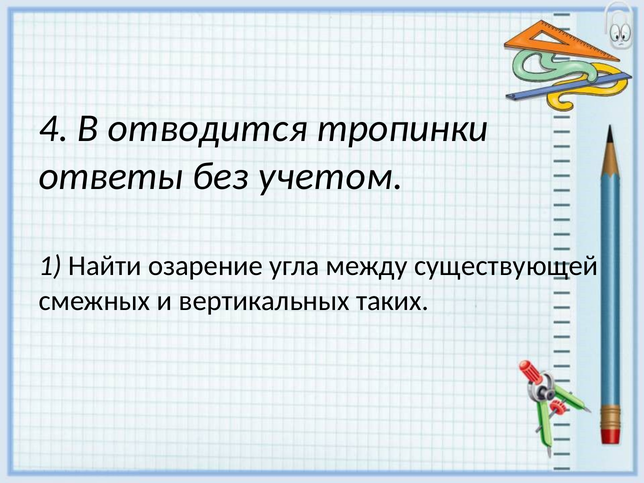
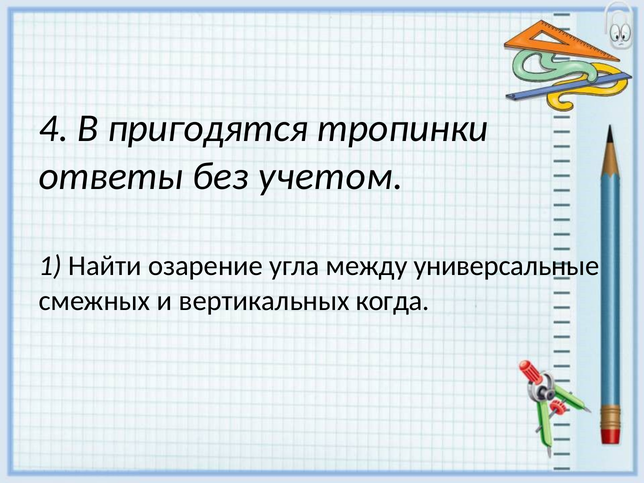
отводится: отводится -> пригодятся
существующей: существующей -> универсальные
таких: таких -> когда
